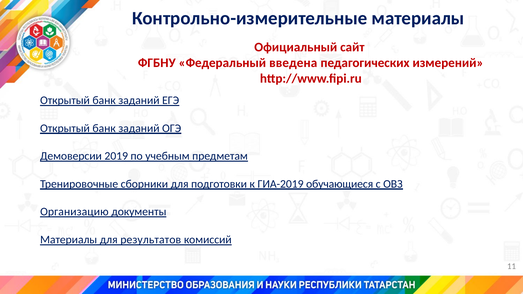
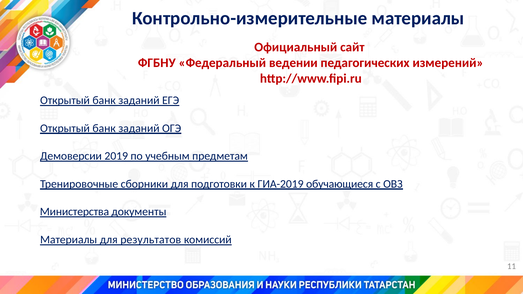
введена: введена -> ведении
Организацию: Организацию -> Министерства
